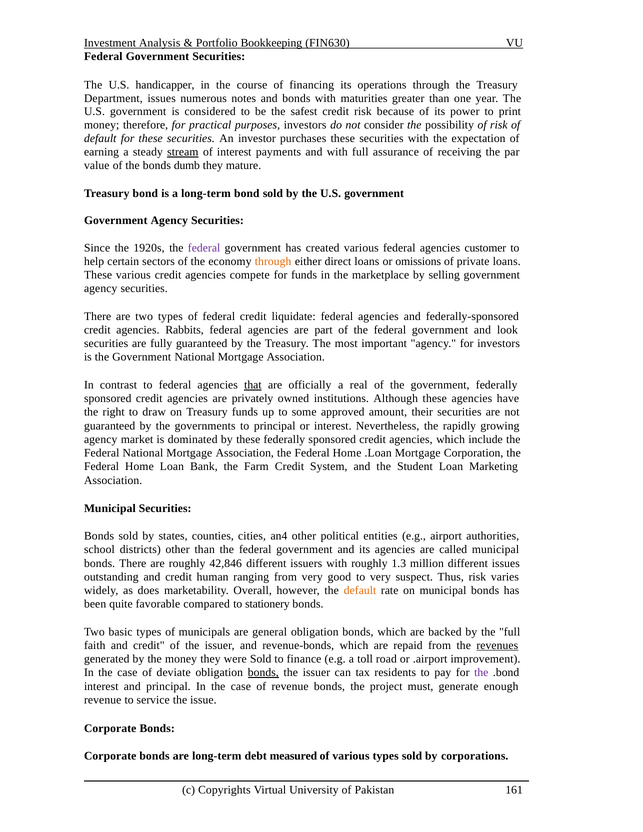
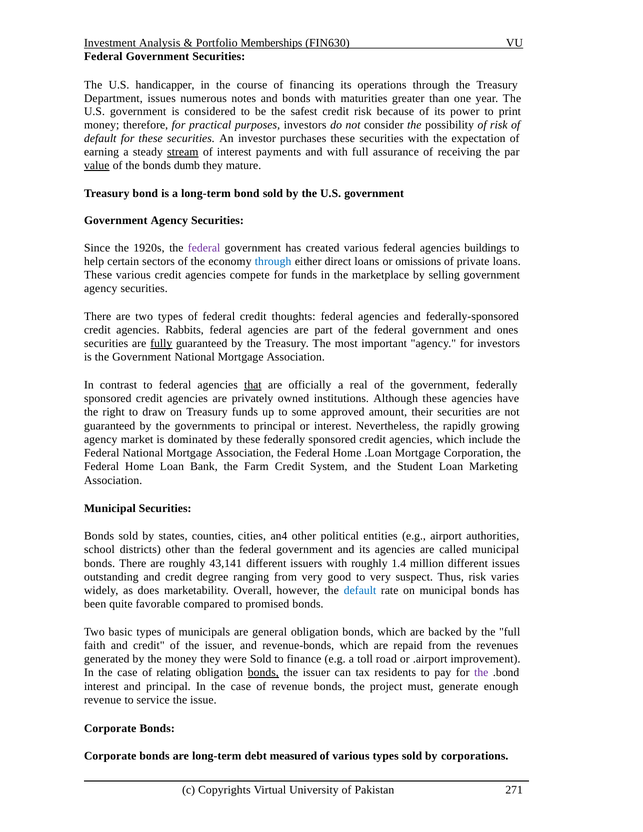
Bookkeeping: Bookkeeping -> Memberships
value underline: none -> present
customer: customer -> buildings
through at (273, 261) colour: orange -> blue
liquidate: liquidate -> thoughts
look: look -> ones
fully underline: none -> present
42,846: 42,846 -> 43,141
1.3: 1.3 -> 1.4
human: human -> degree
default at (360, 590) colour: orange -> blue
stationery: stationery -> promised
revenues underline: present -> none
deviate: deviate -> relating
161: 161 -> 271
